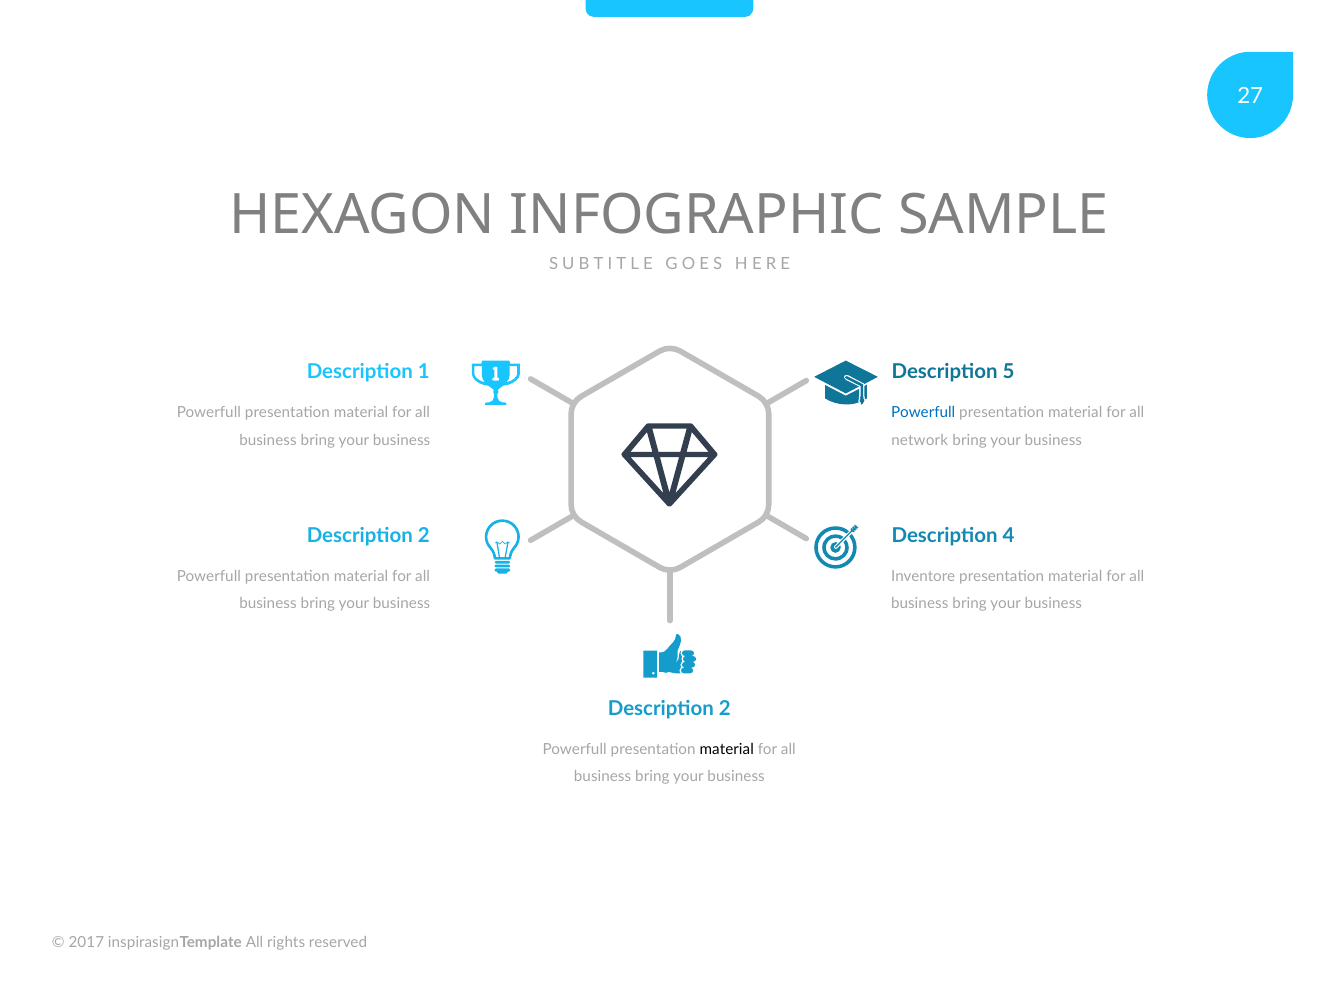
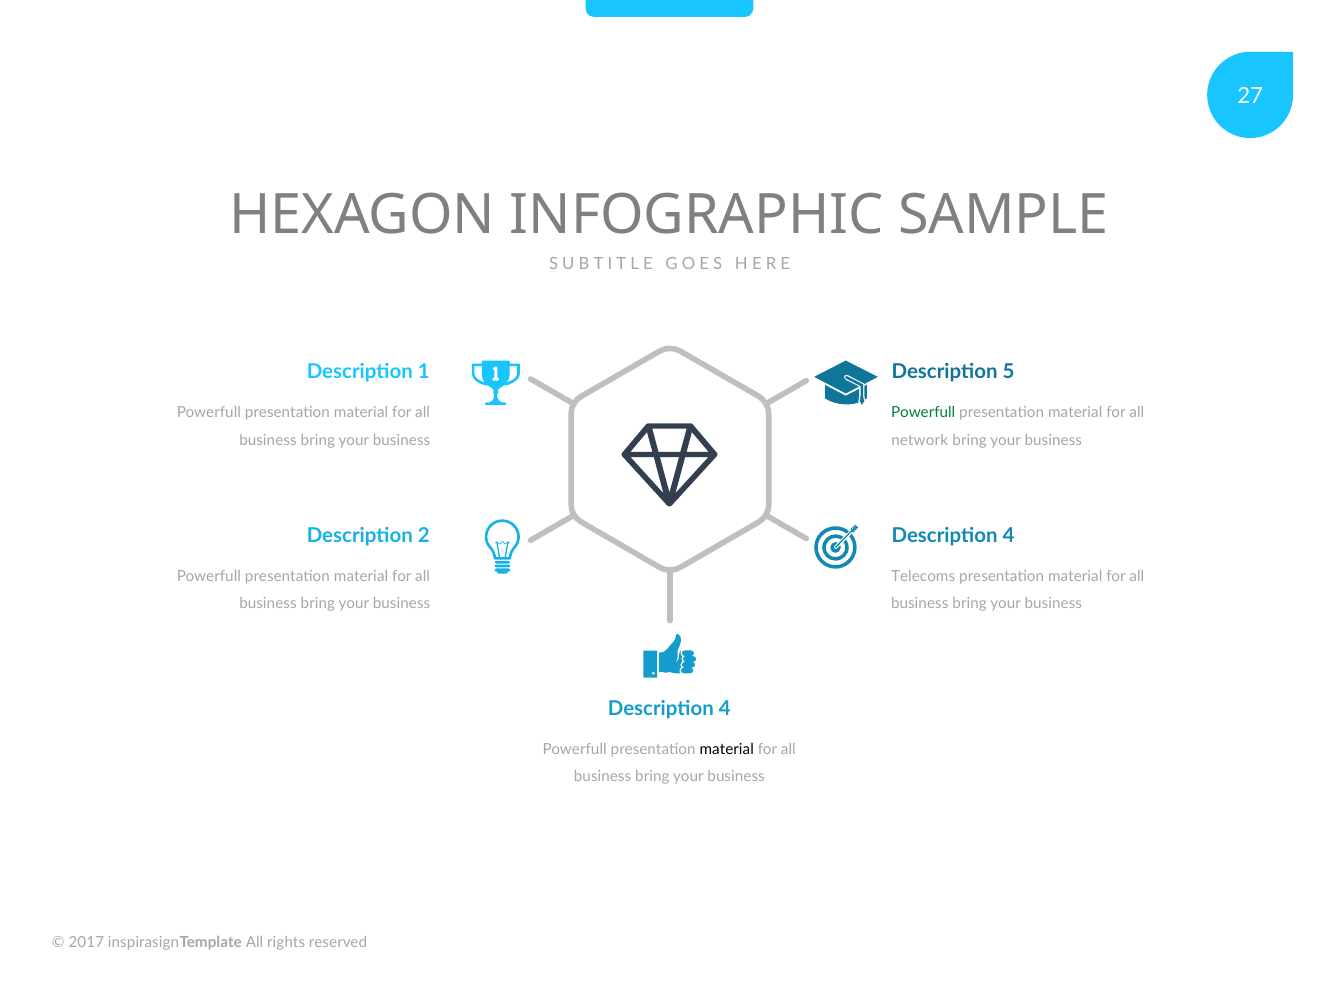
Powerfull at (923, 413) colour: blue -> green
Inventore: Inventore -> Telecoms
2 at (725, 709): 2 -> 4
